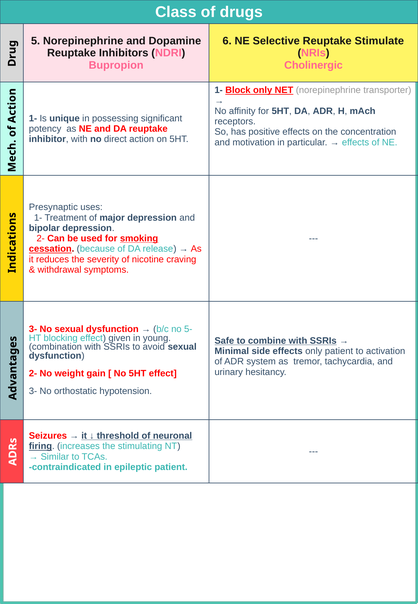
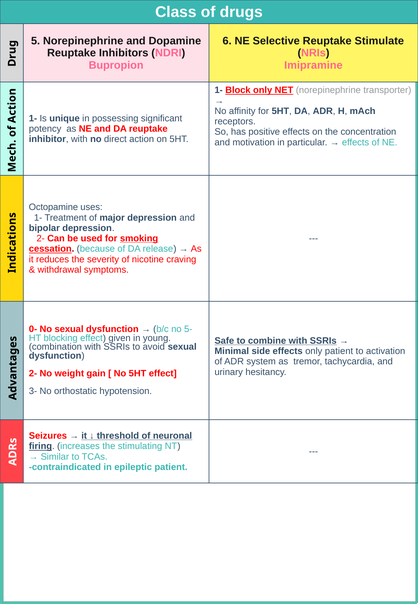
Cholinergic: Cholinergic -> Imipramine
Presynaptic: Presynaptic -> Octopamine
3- at (33, 329): 3- -> 0-
